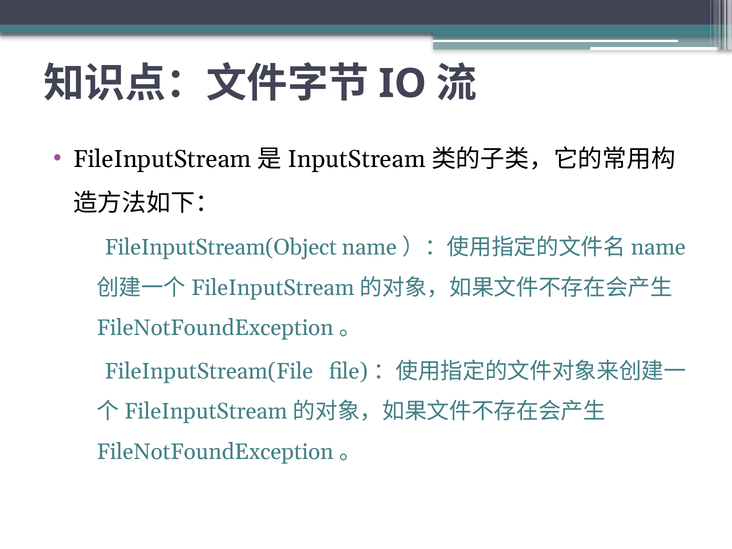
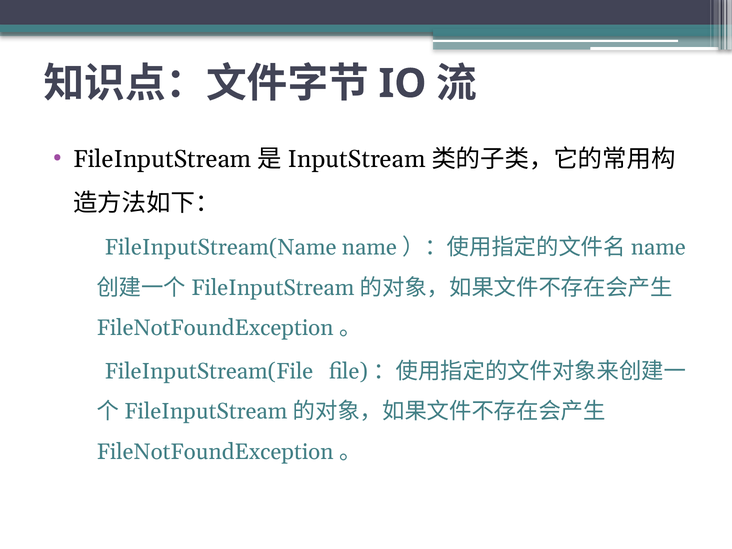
FileInputStream(Object: FileInputStream(Object -> FileInputStream(Name
